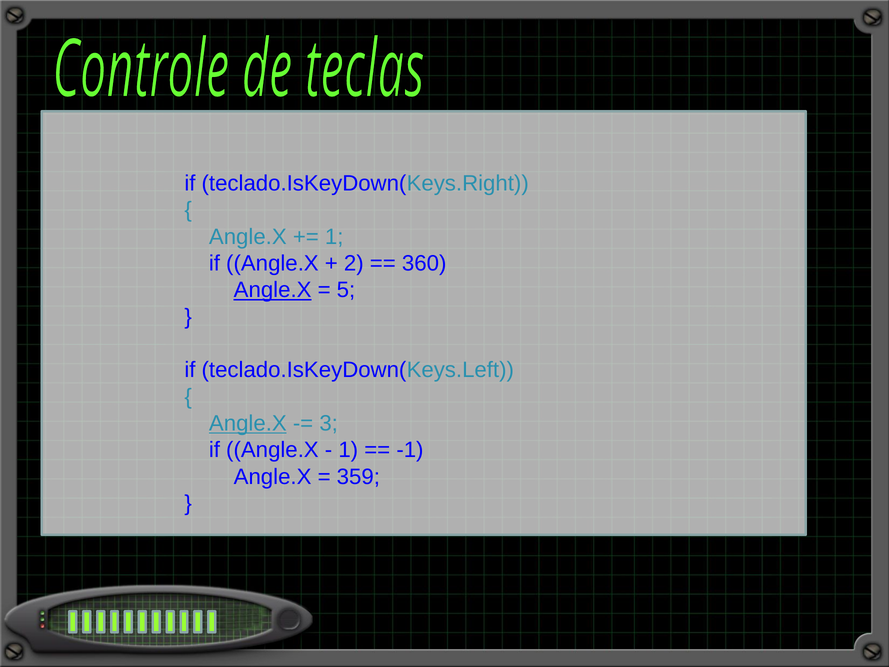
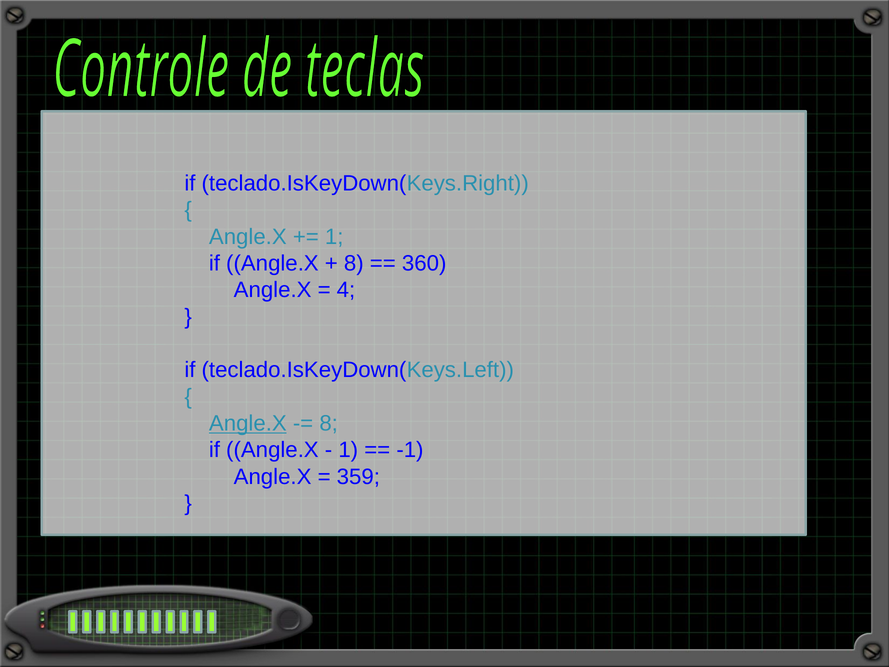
2 at (354, 263): 2 -> 8
Angle.X at (273, 290) underline: present -> none
5: 5 -> 4
3 at (329, 423): 3 -> 8
